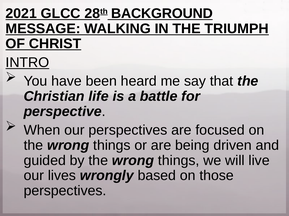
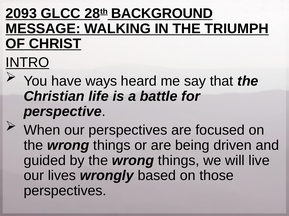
2021: 2021 -> 2093
been: been -> ways
